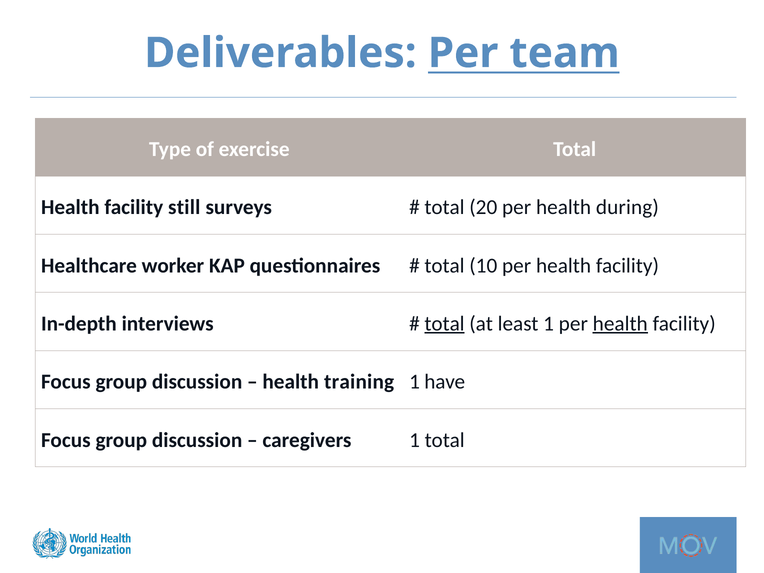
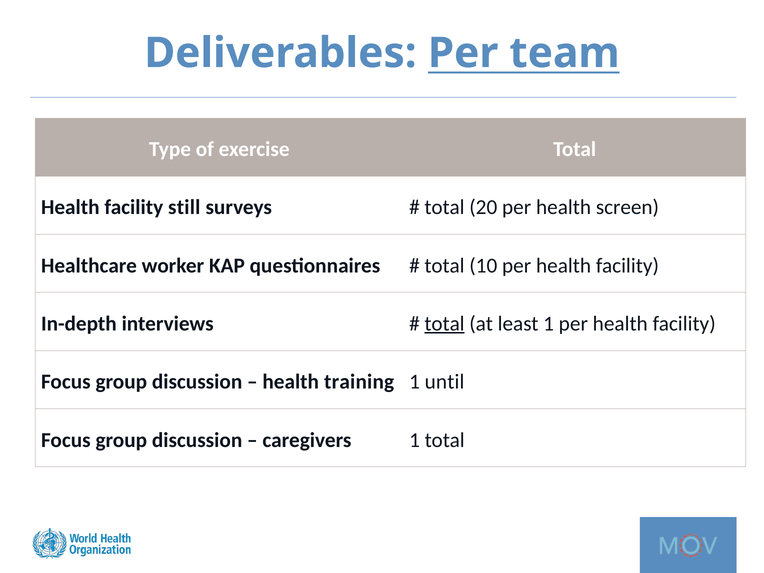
during: during -> screen
health at (620, 324) underline: present -> none
have: have -> until
